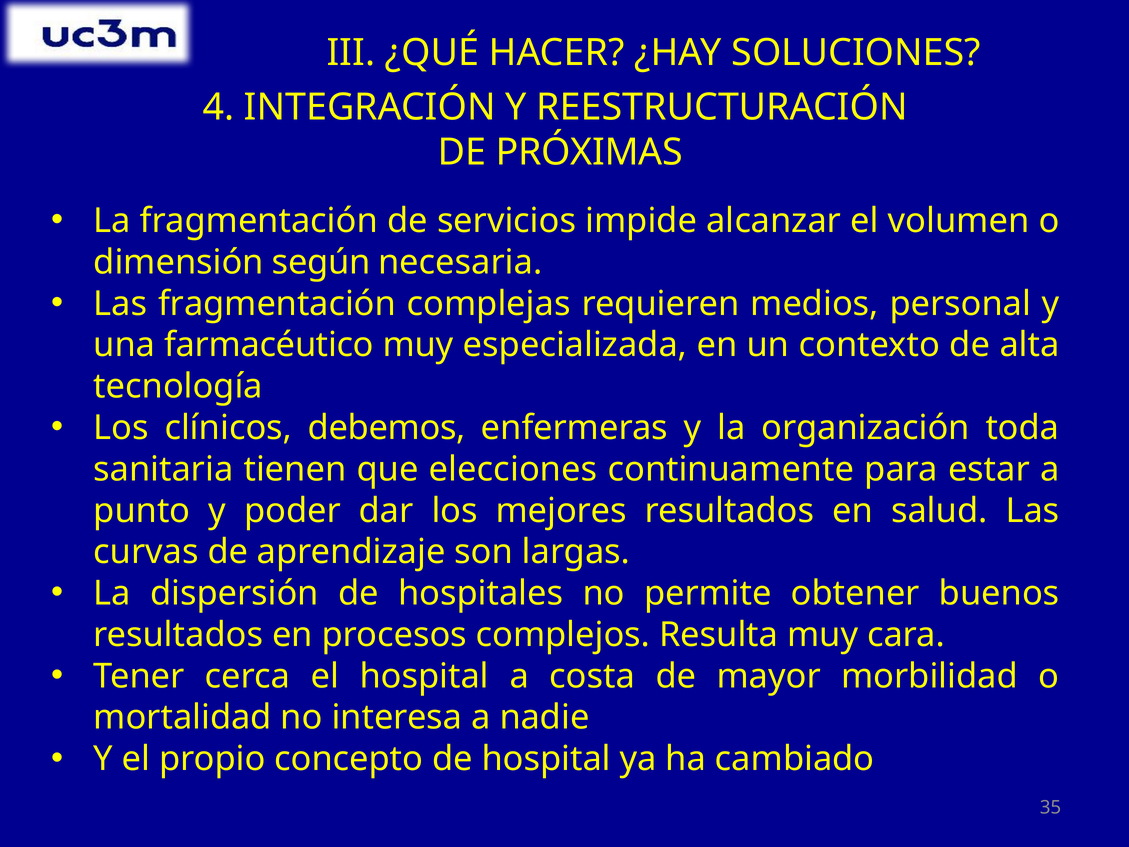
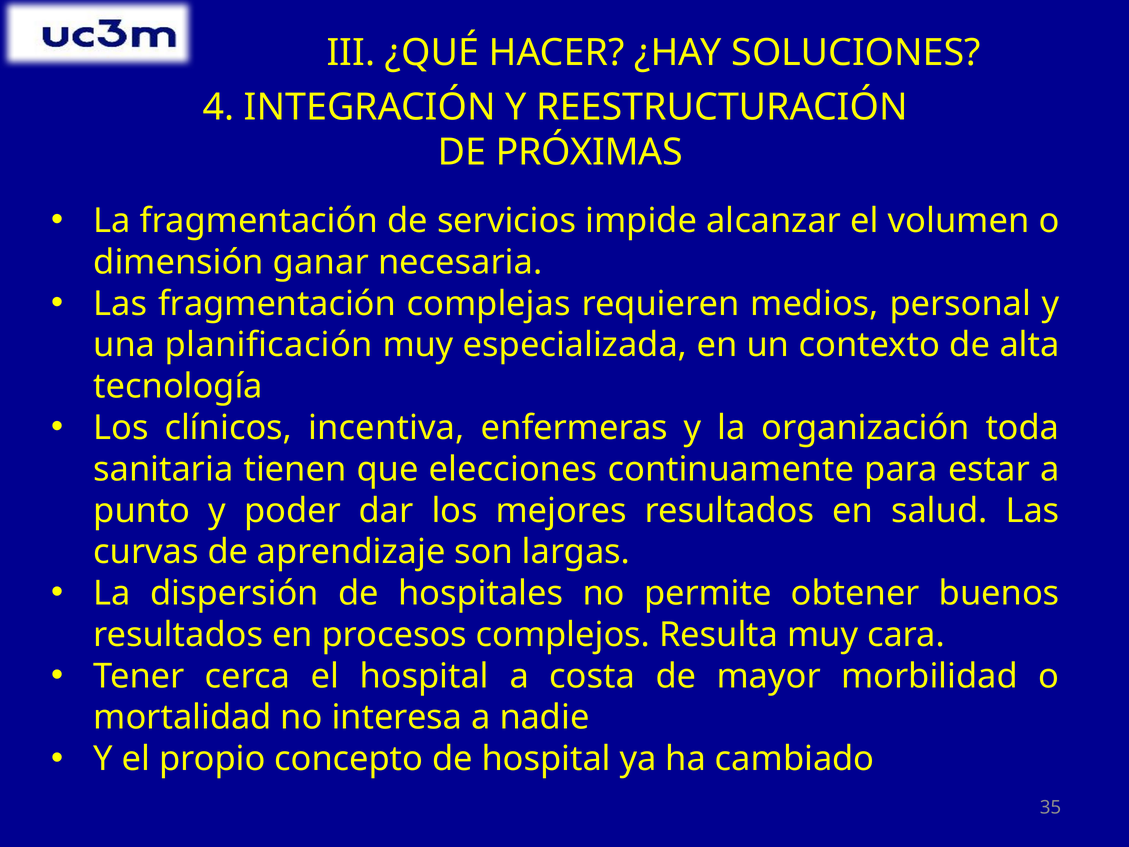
según: según -> ganar
farmacéutico: farmacéutico -> planificación
debemos: debemos -> incentiva
